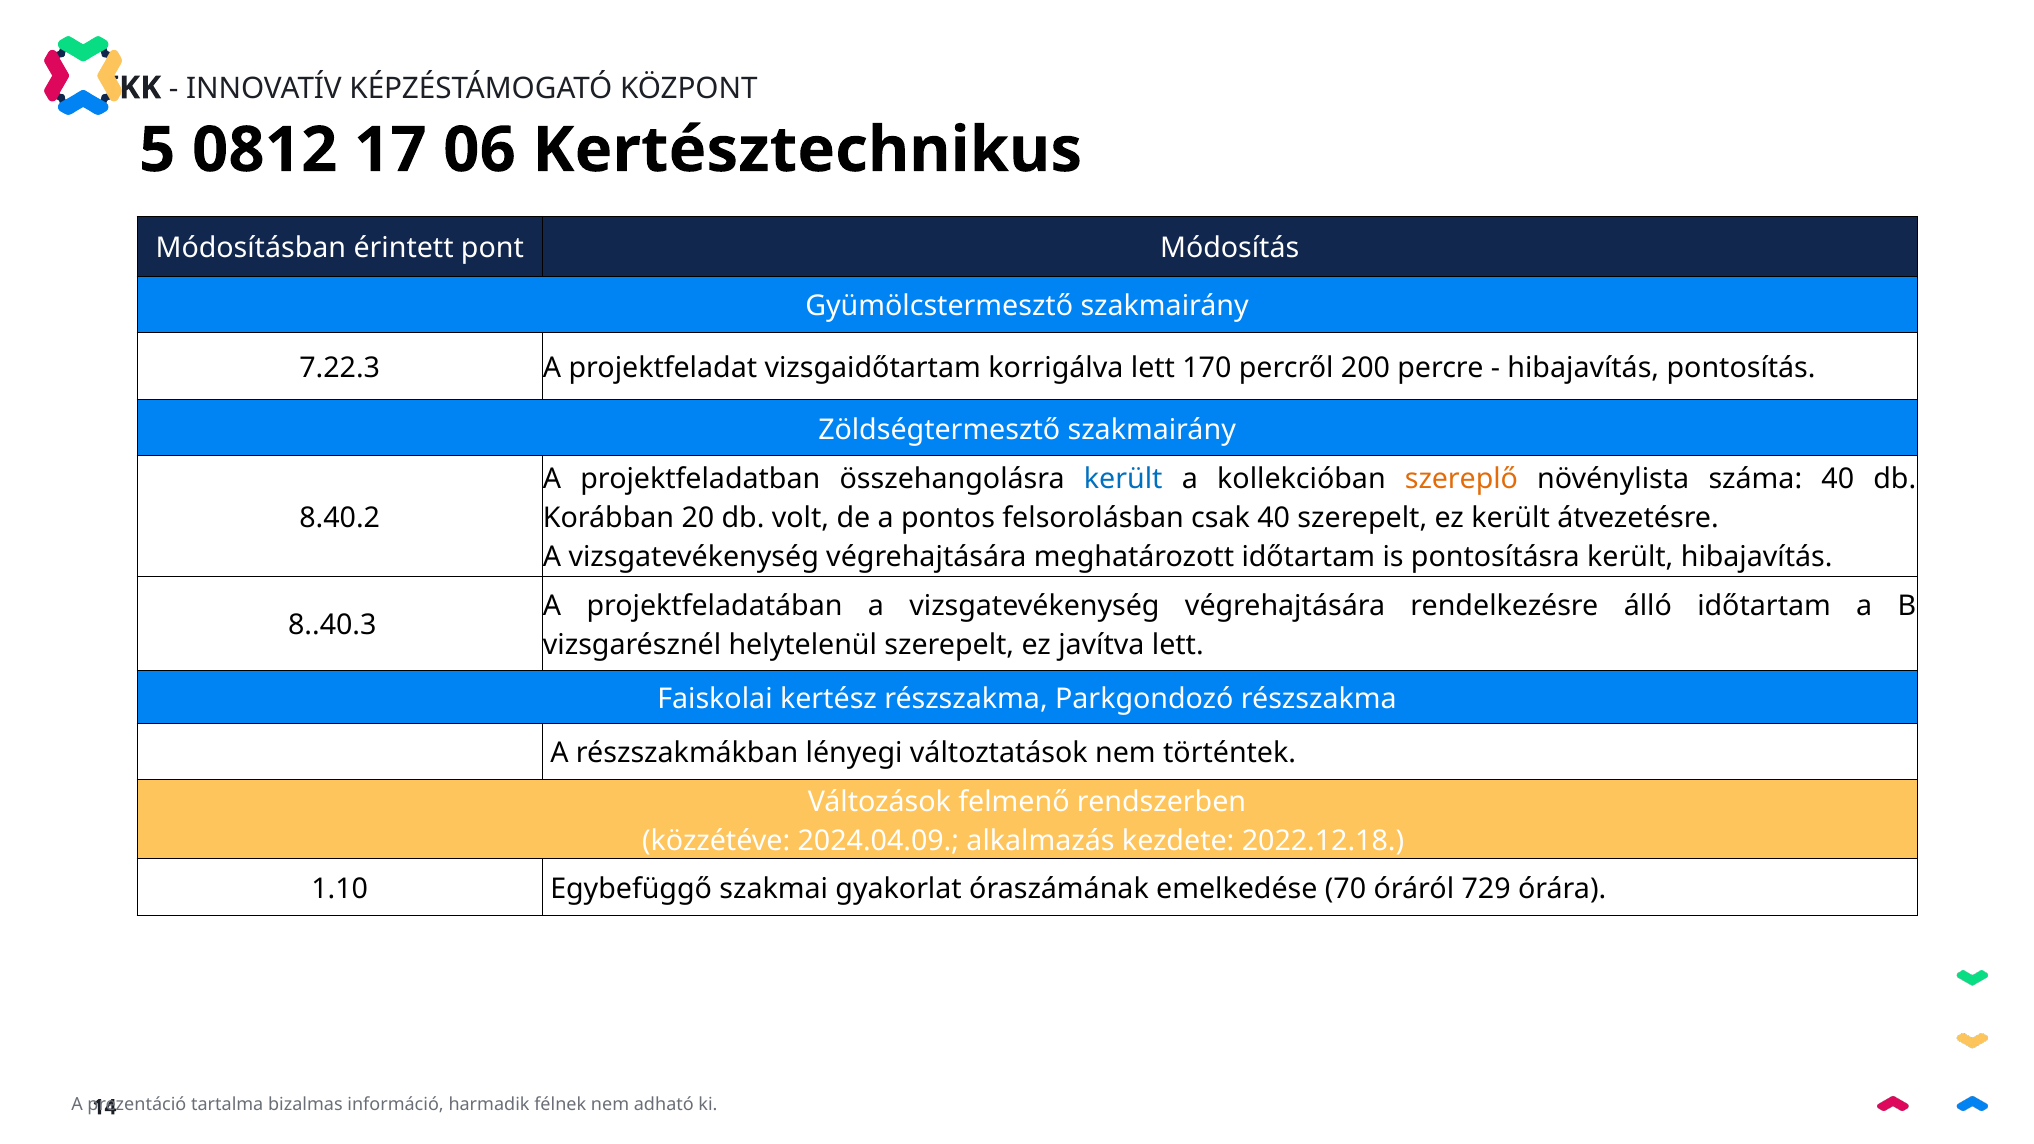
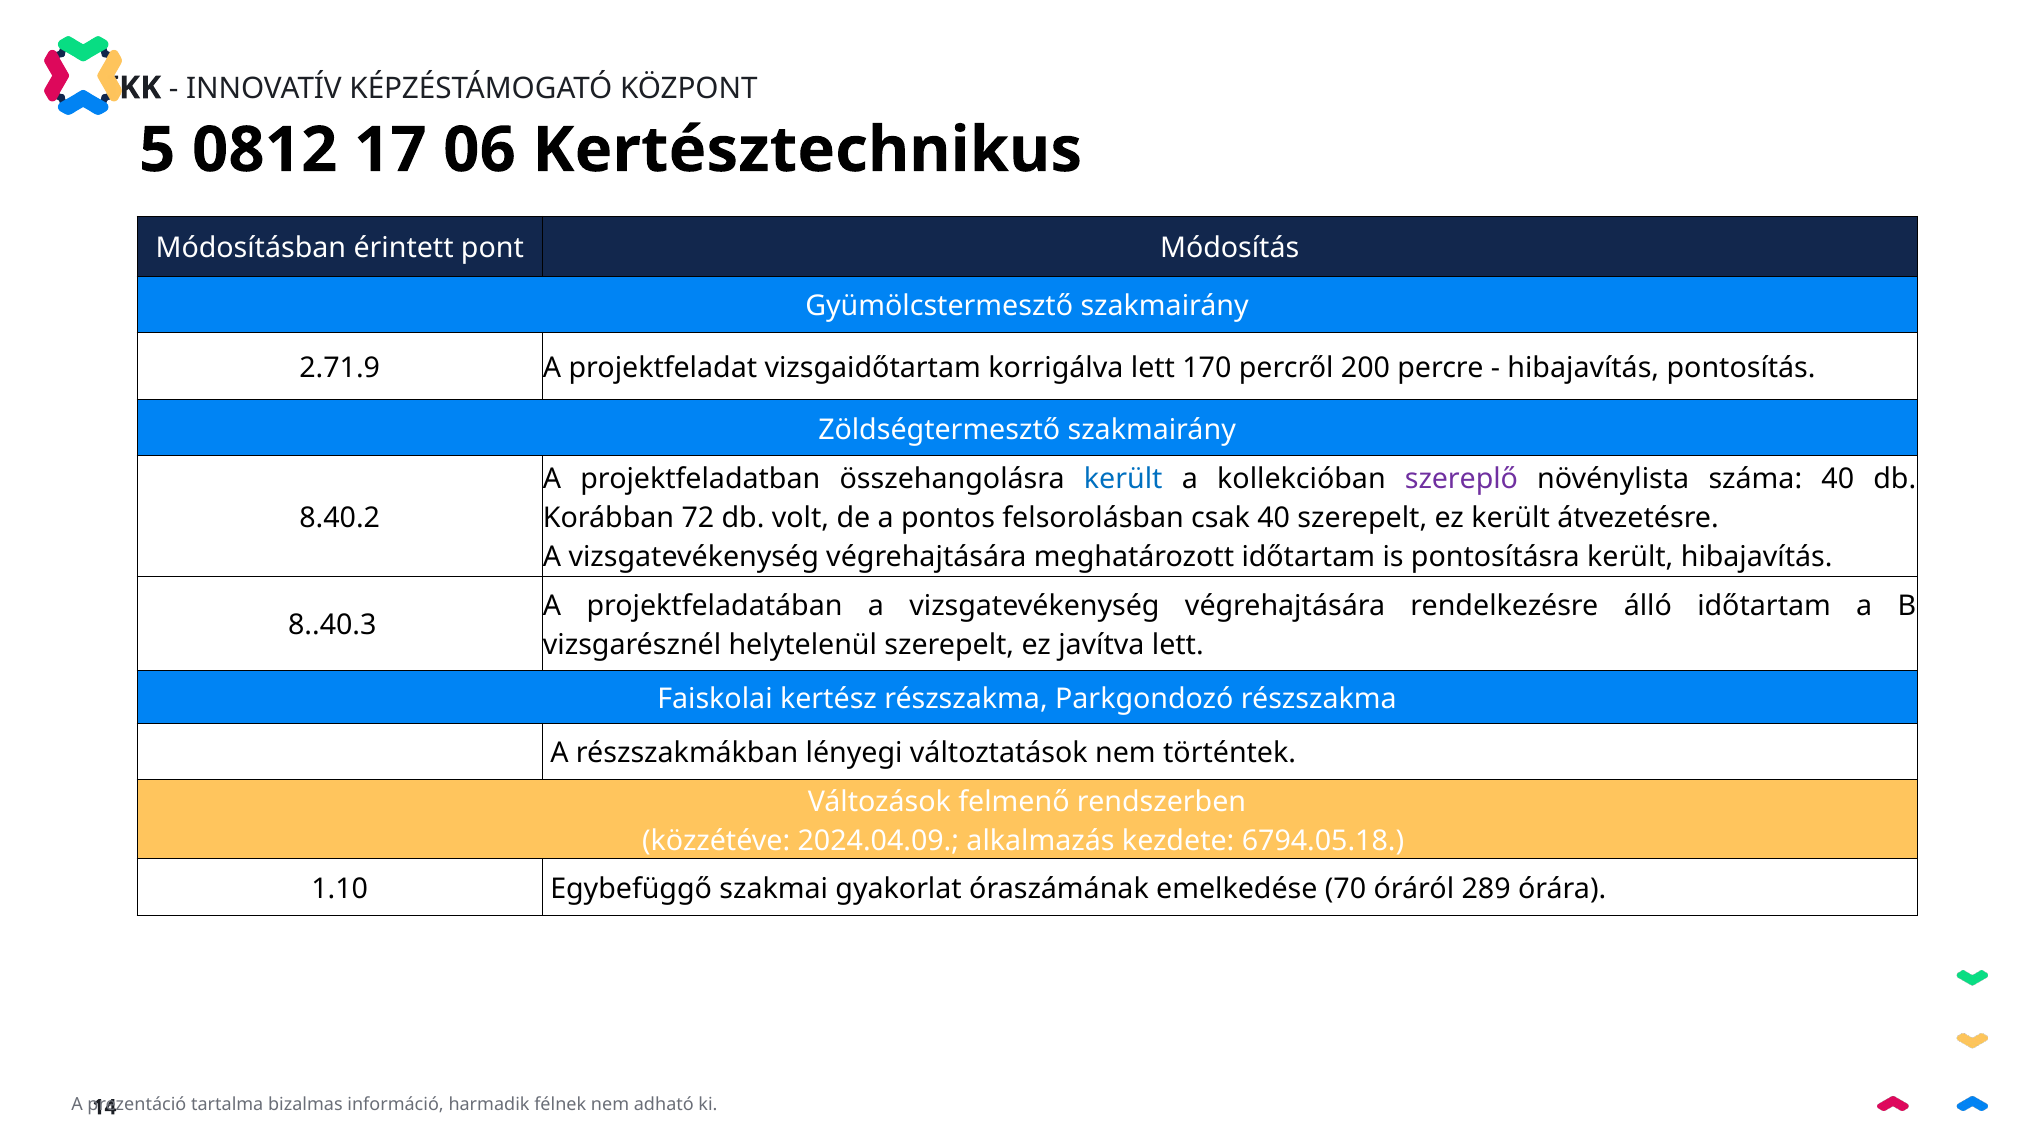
7.22.3: 7.22.3 -> 2.71.9
szereplő colour: orange -> purple
20: 20 -> 72
2022.12.18: 2022.12.18 -> 6794.05.18
729: 729 -> 289
